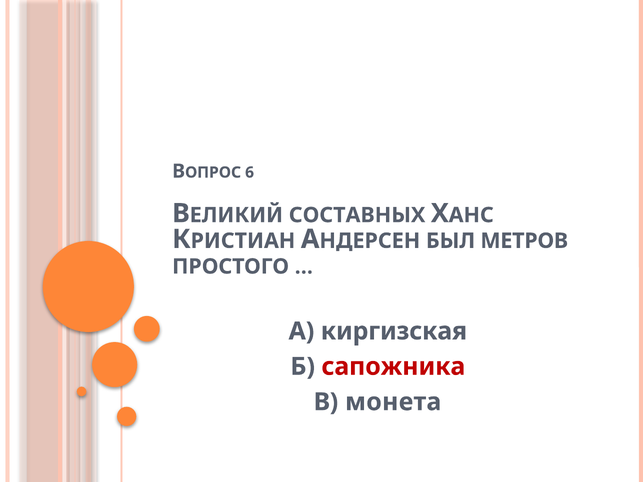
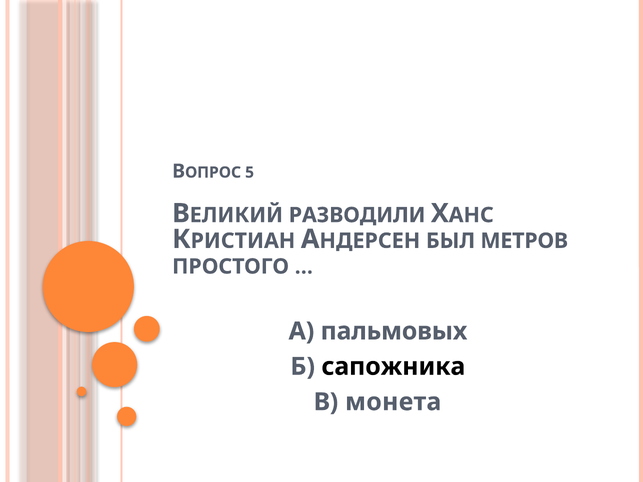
6: 6 -> 5
СОСТАВНЫХ: СОСТАВНЫХ -> РАЗВОДИЛИ
киргизская: киргизская -> пальмовых
сапожника colour: red -> black
